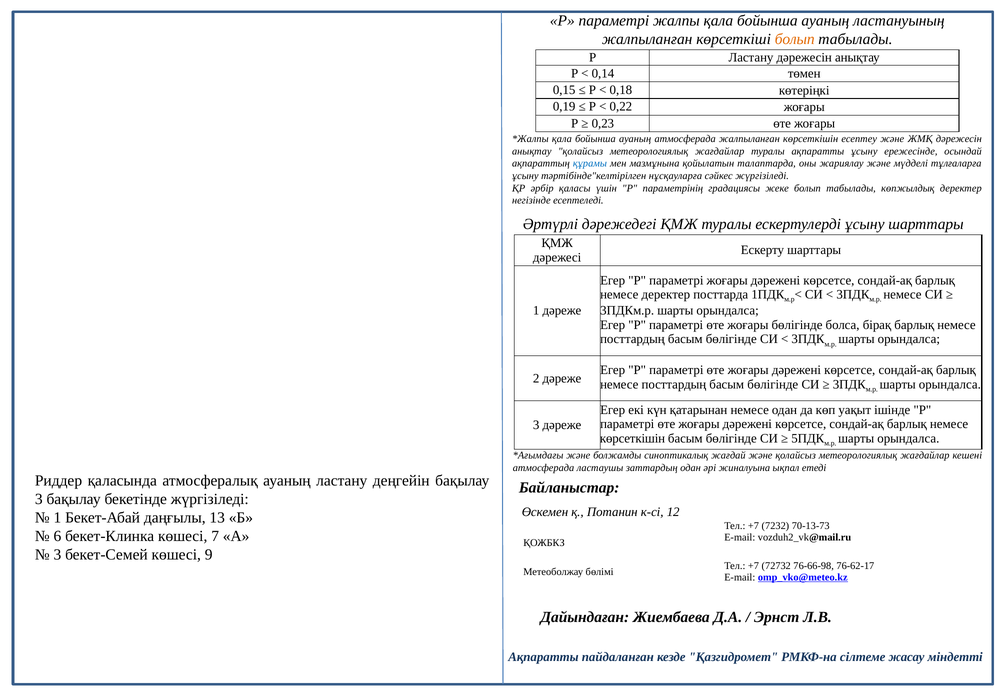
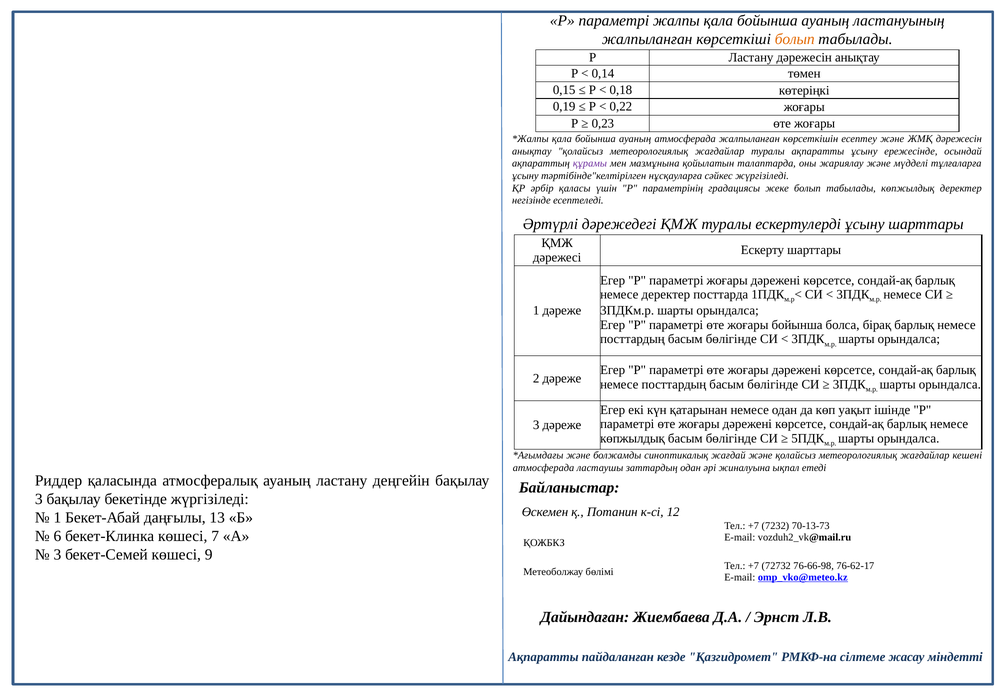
құрамы colour: blue -> purple
жоғары бөлігінде: бөлігінде -> бойынша
көрсеткішін at (633, 439): көрсеткішін -> көпжылдық
